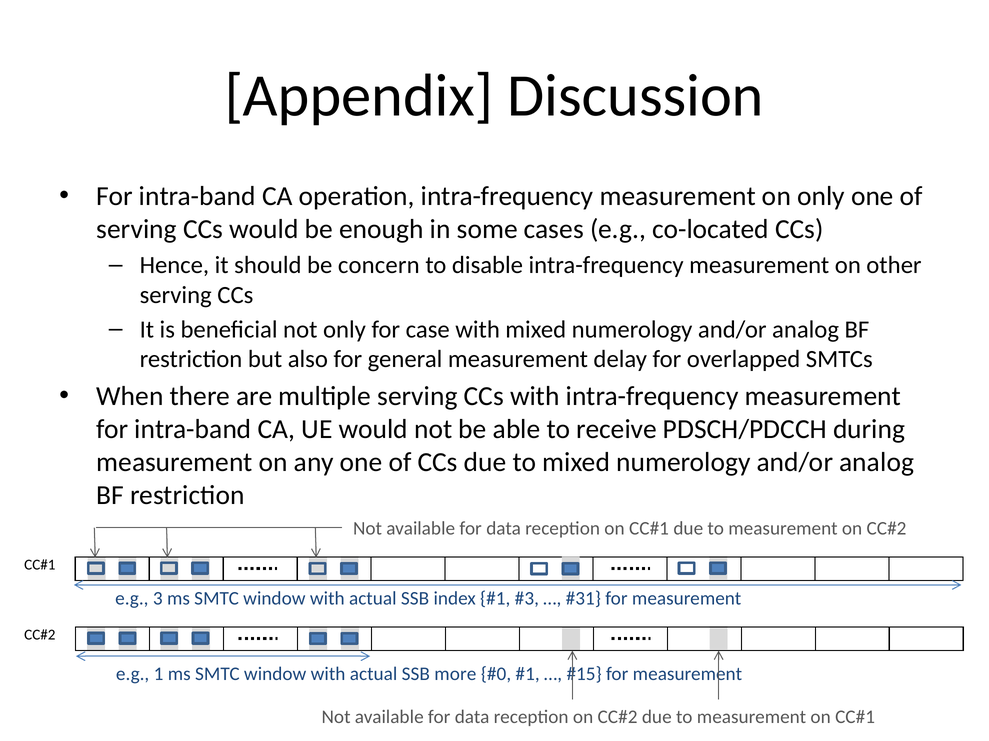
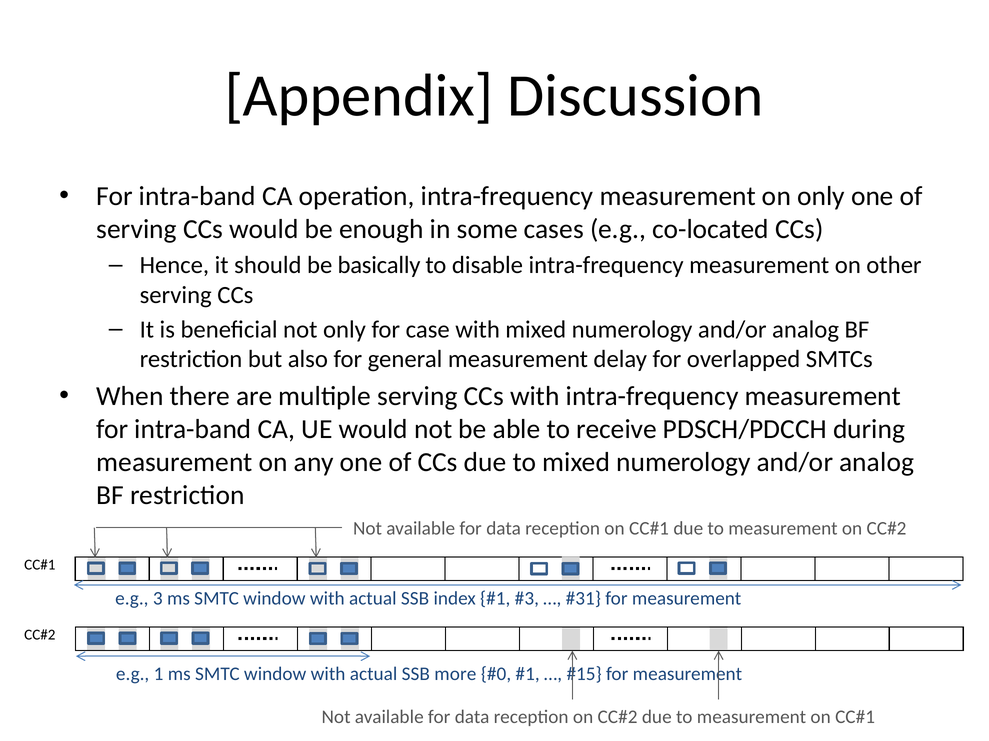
concern: concern -> basically
